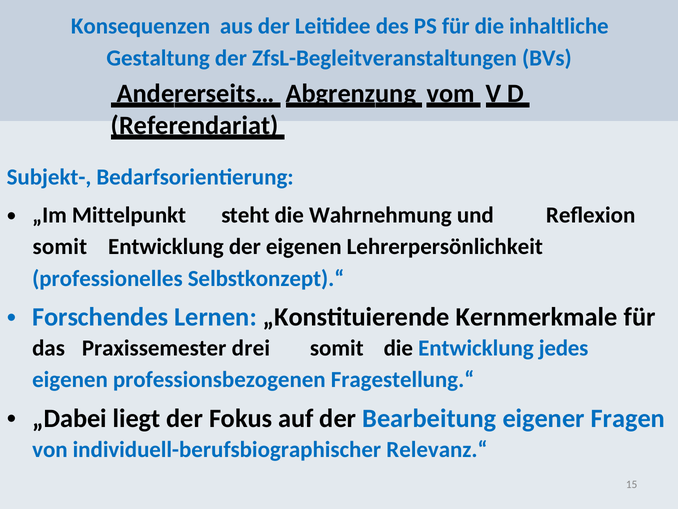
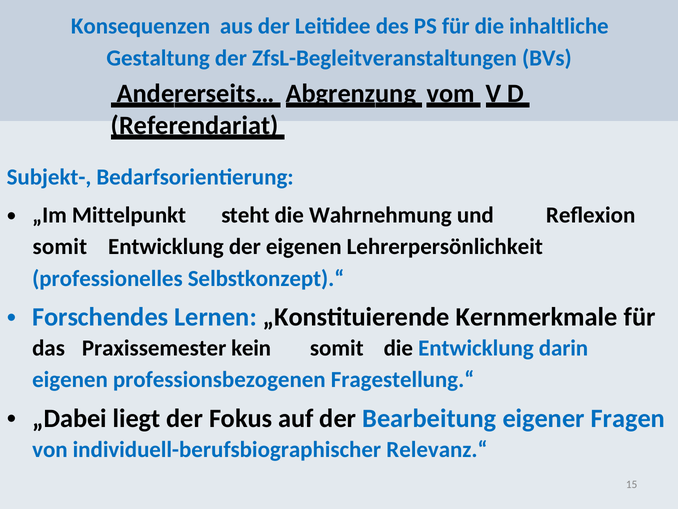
drei: drei -> kein
jedes: jedes -> darin
